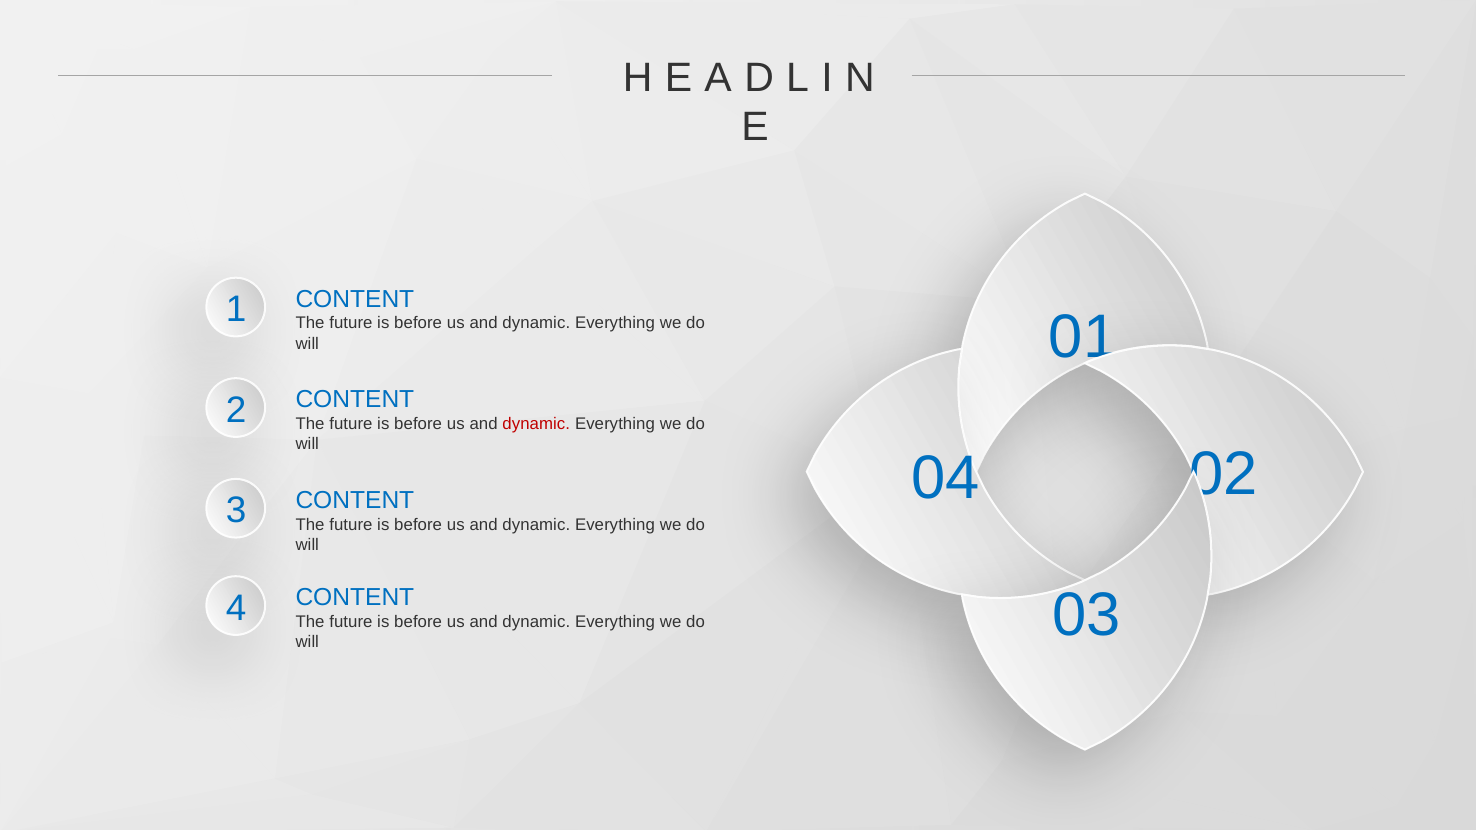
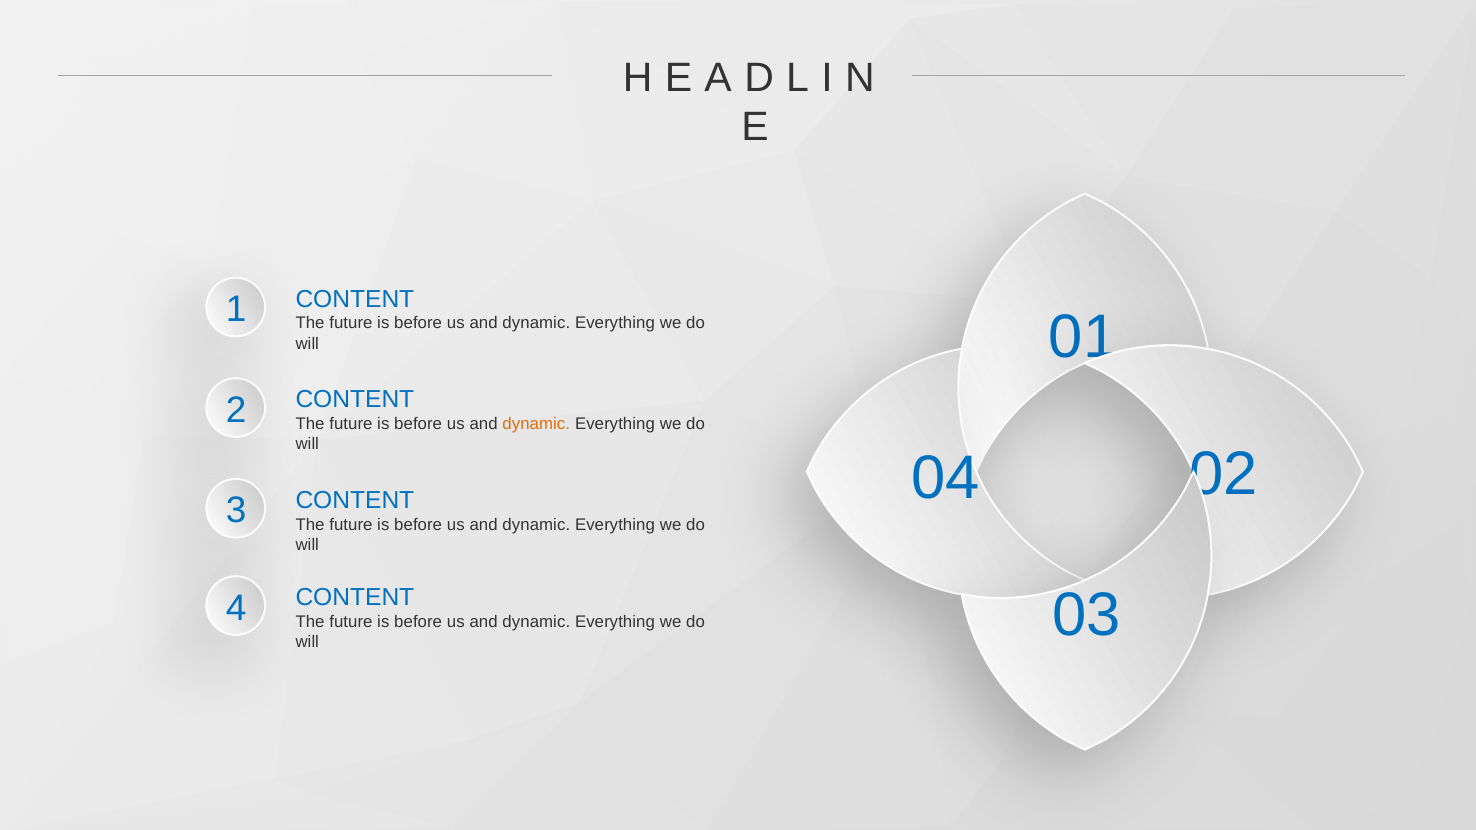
dynamic at (536, 424) colour: red -> orange
